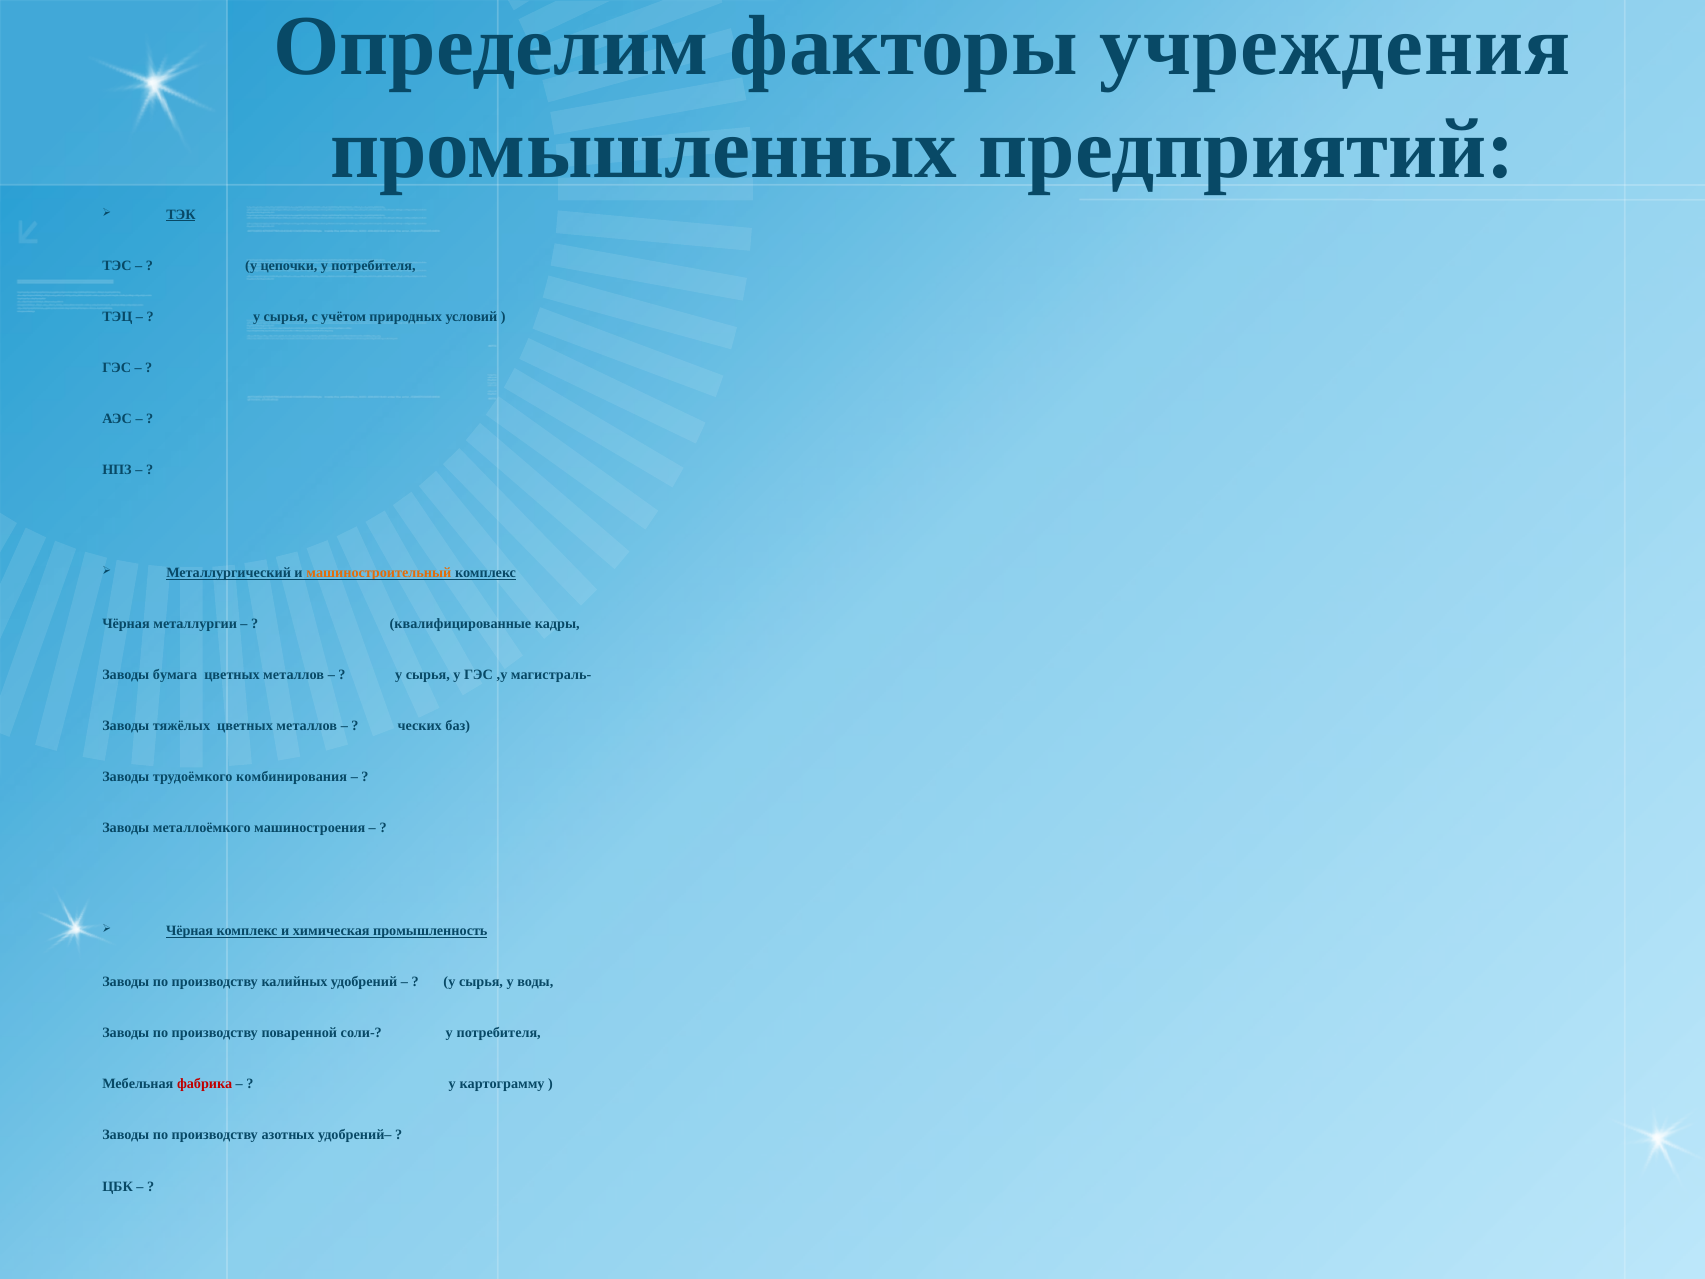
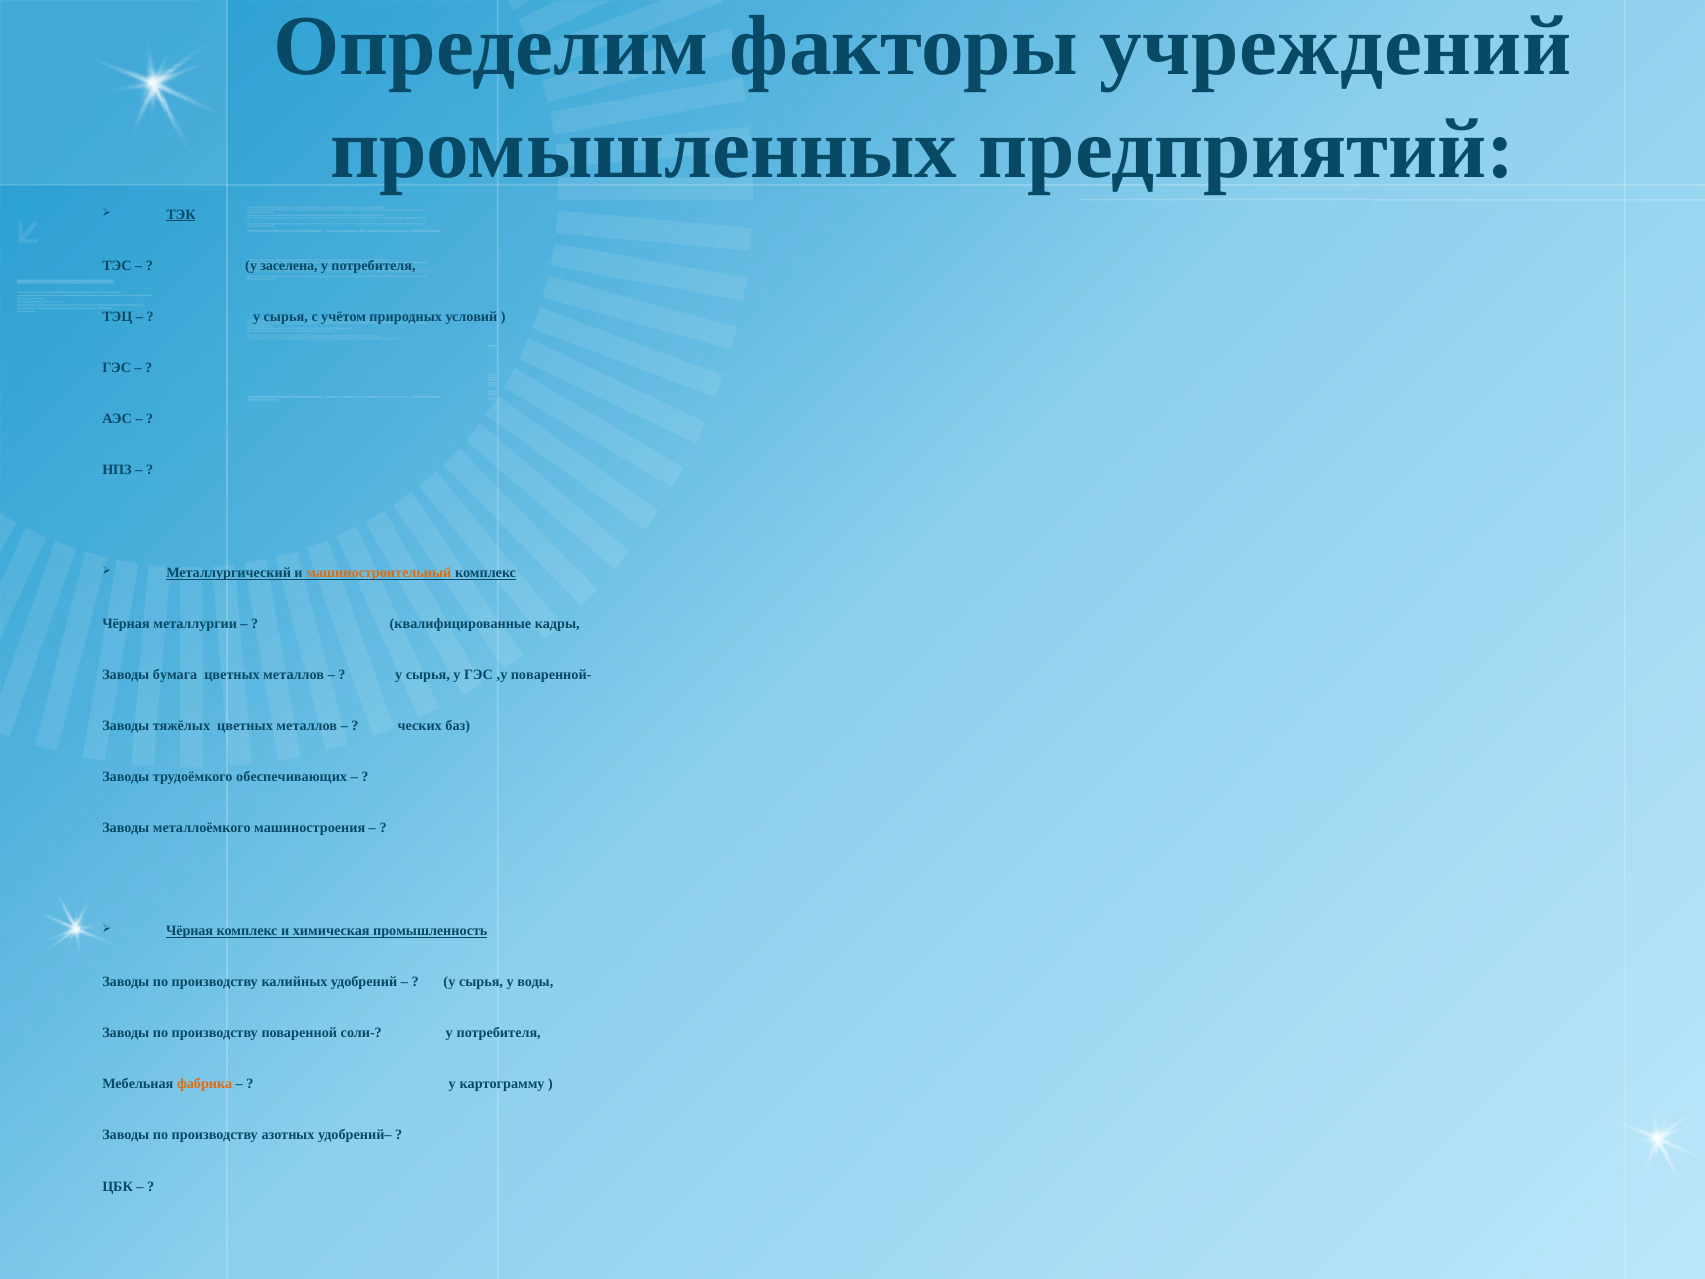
учреждения: учреждения -> учреждений
цепочки: цепочки -> заселена
магистраль-: магистраль- -> поваренной-
комбинирования: комбинирования -> обеспечивающих
фабрика colour: red -> orange
